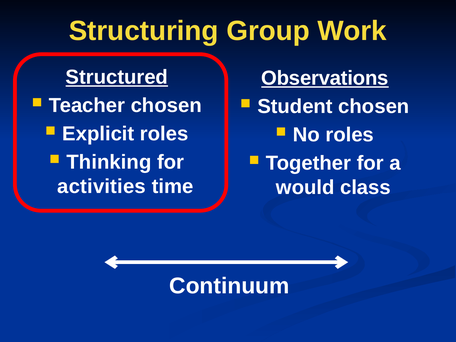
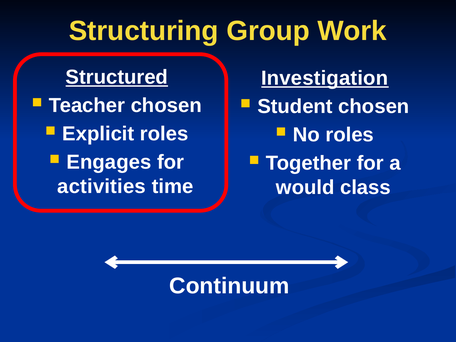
Observations: Observations -> Investigation
Thinking: Thinking -> Engages
